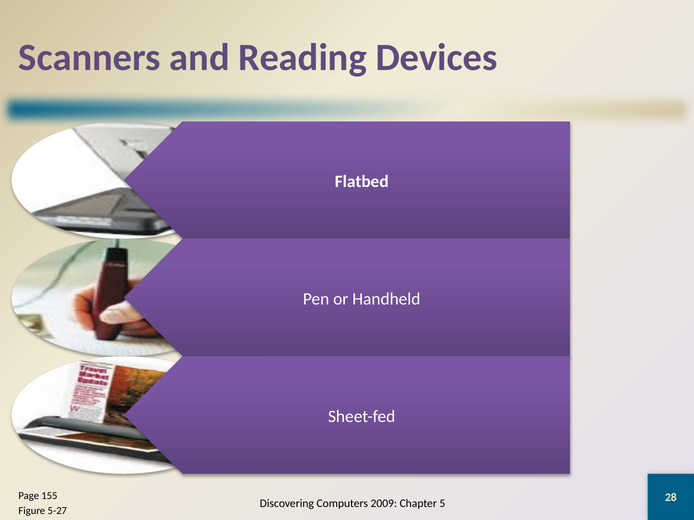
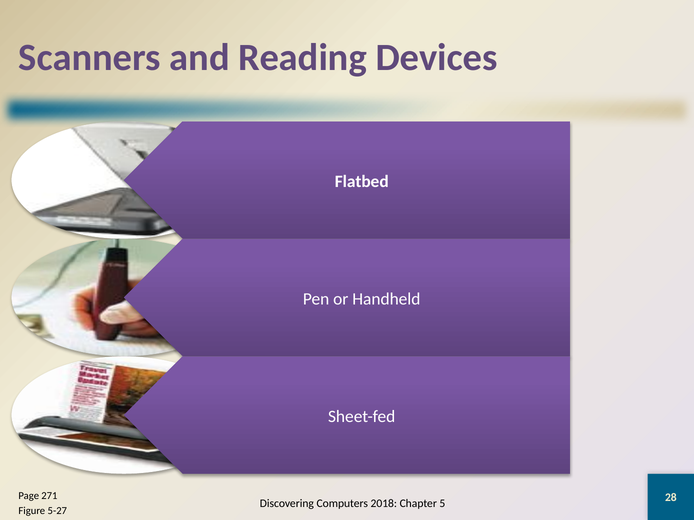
155: 155 -> 271
2009: 2009 -> 2018
